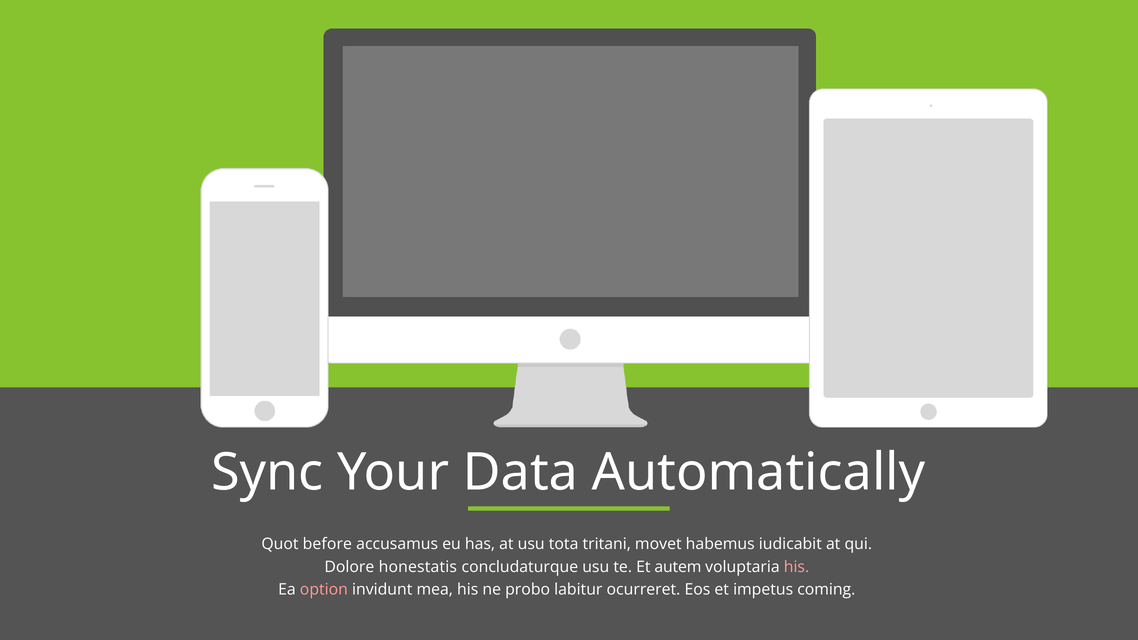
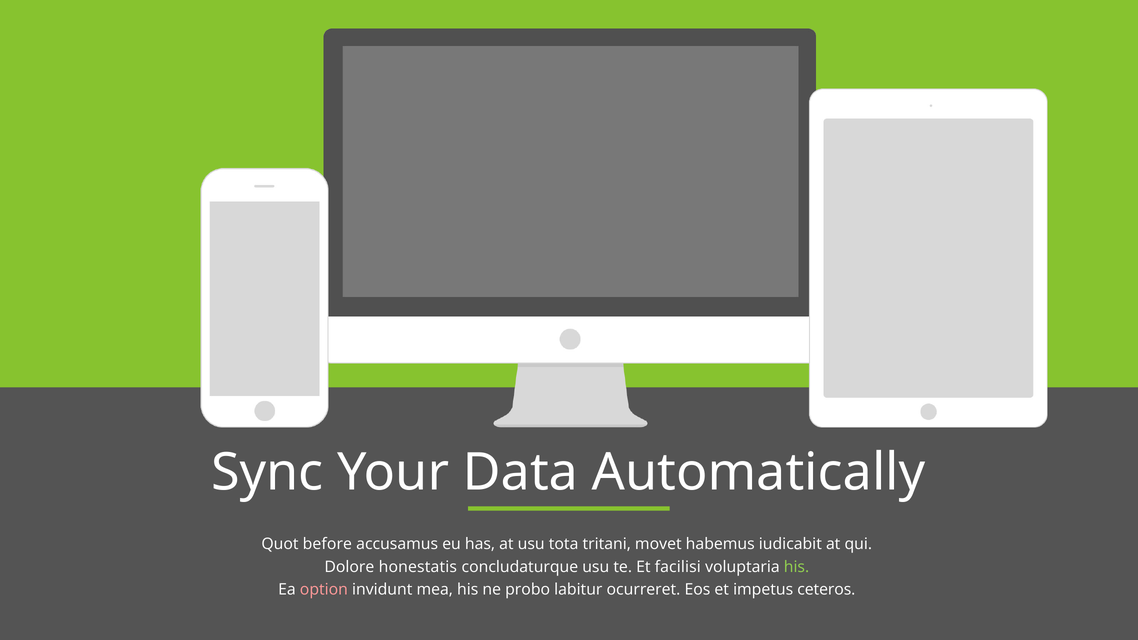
autem: autem -> facilisi
his at (796, 567) colour: pink -> light green
coming: coming -> ceteros
